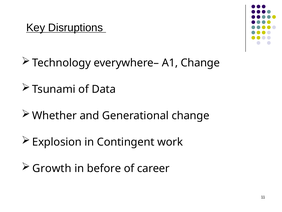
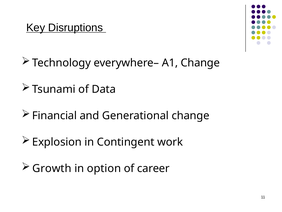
Whether: Whether -> Financial
before: before -> option
